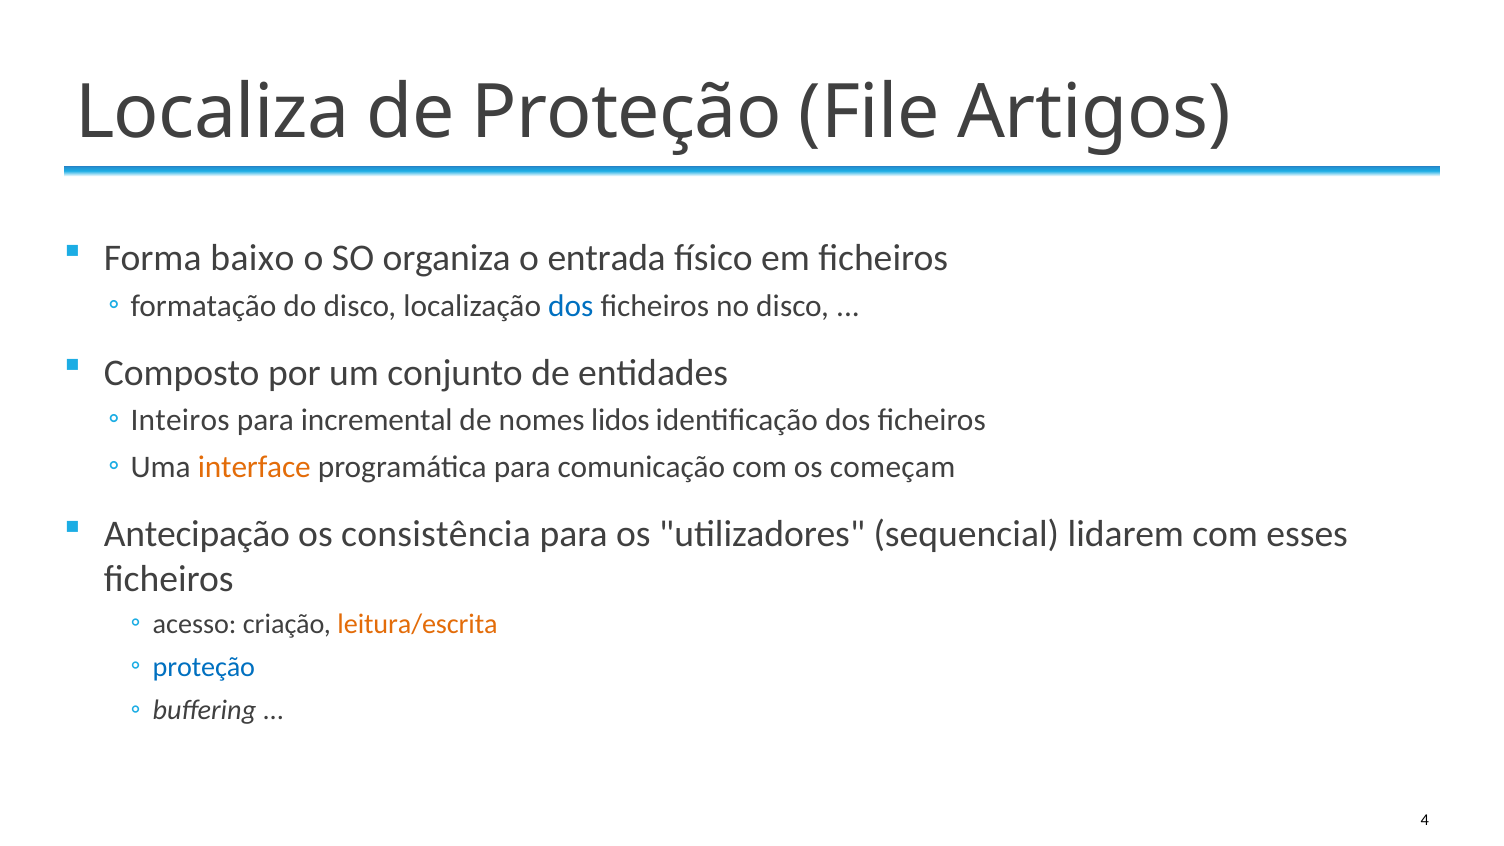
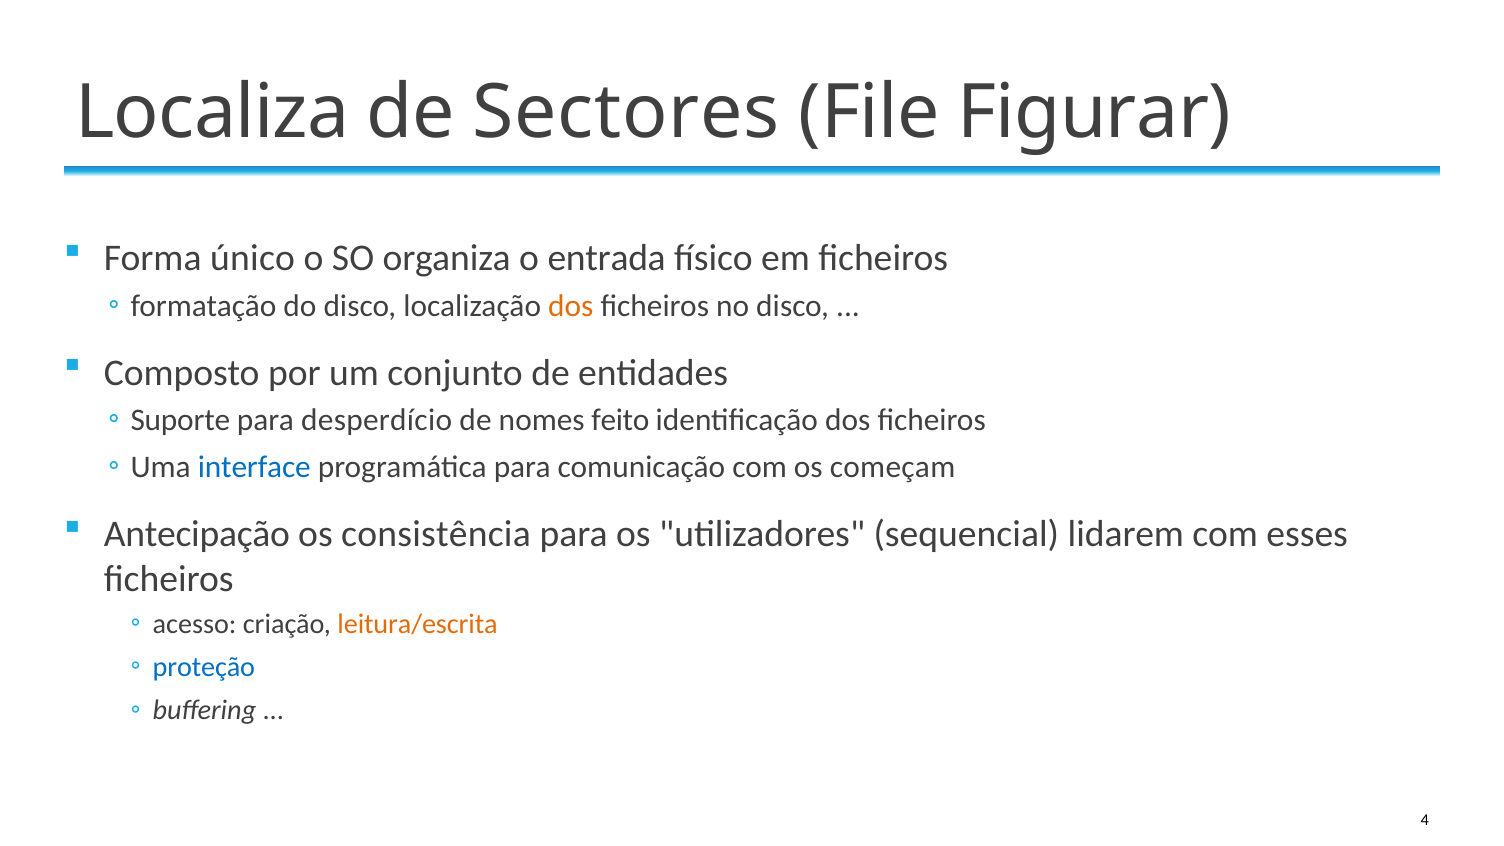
de Proteção: Proteção -> Sectores
Artigos: Artigos -> Figurar
baixo: baixo -> único
dos at (571, 306) colour: blue -> orange
Inteiros: Inteiros -> Suporte
incremental: incremental -> desperdício
lidos: lidos -> feito
interface colour: orange -> blue
